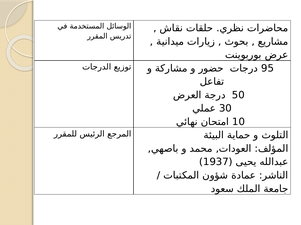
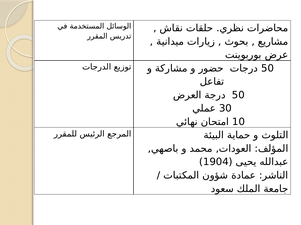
95 at (268, 68): 95 -> 50
1937: 1937 -> 1904
